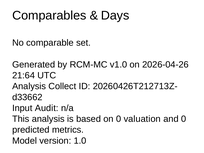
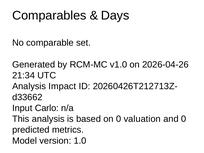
21:64: 21:64 -> 21:34
Collect: Collect -> Impact
Audit: Audit -> Carlo
